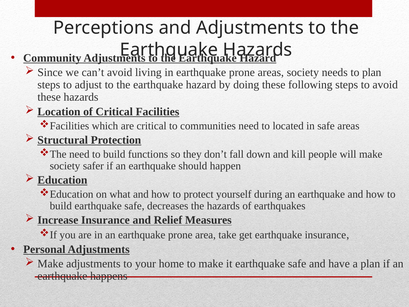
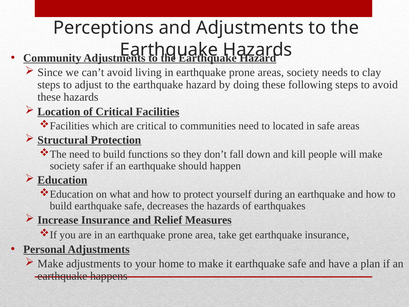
to plan: plan -> clay
